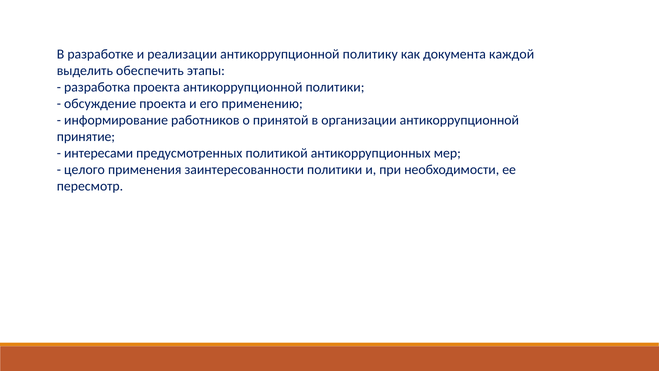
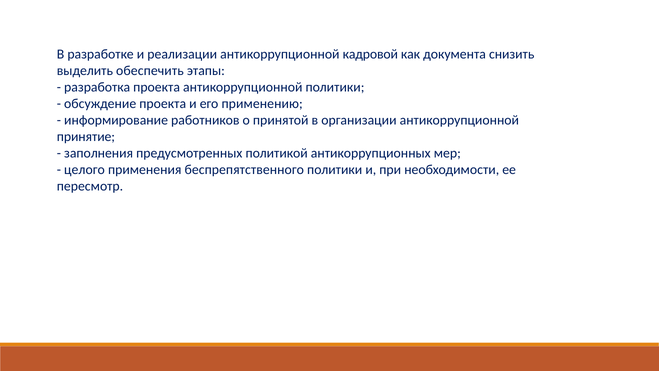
политику: политику -> кадровой
каждой: каждой -> снизить
интересами: интересами -> заполнения
заинтересованности: заинтересованности -> беспрепятственного
